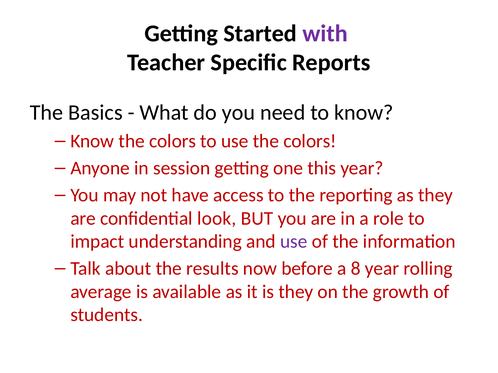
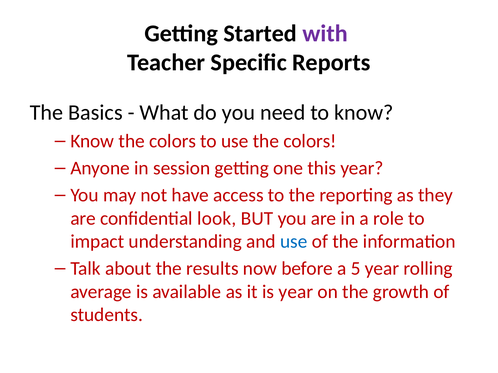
use at (294, 242) colour: purple -> blue
8: 8 -> 5
is they: they -> year
